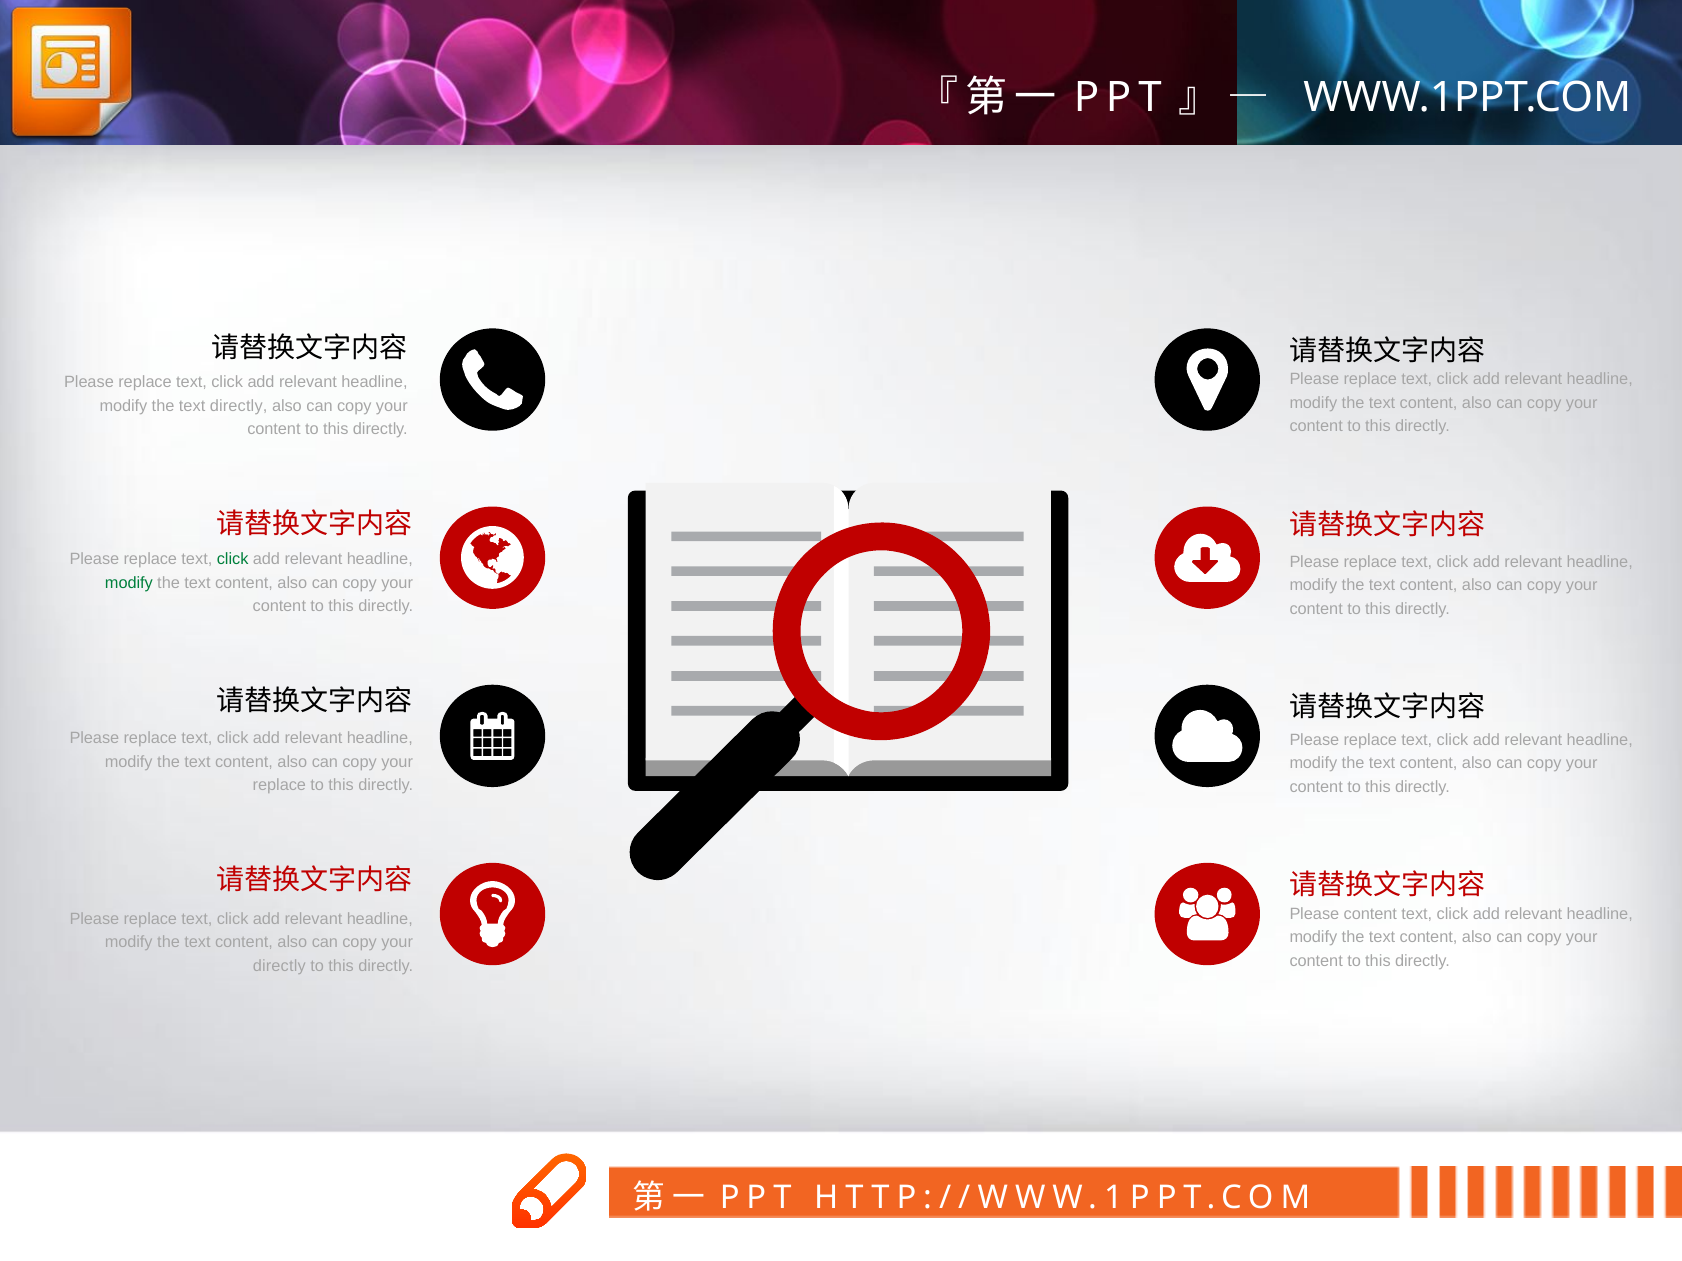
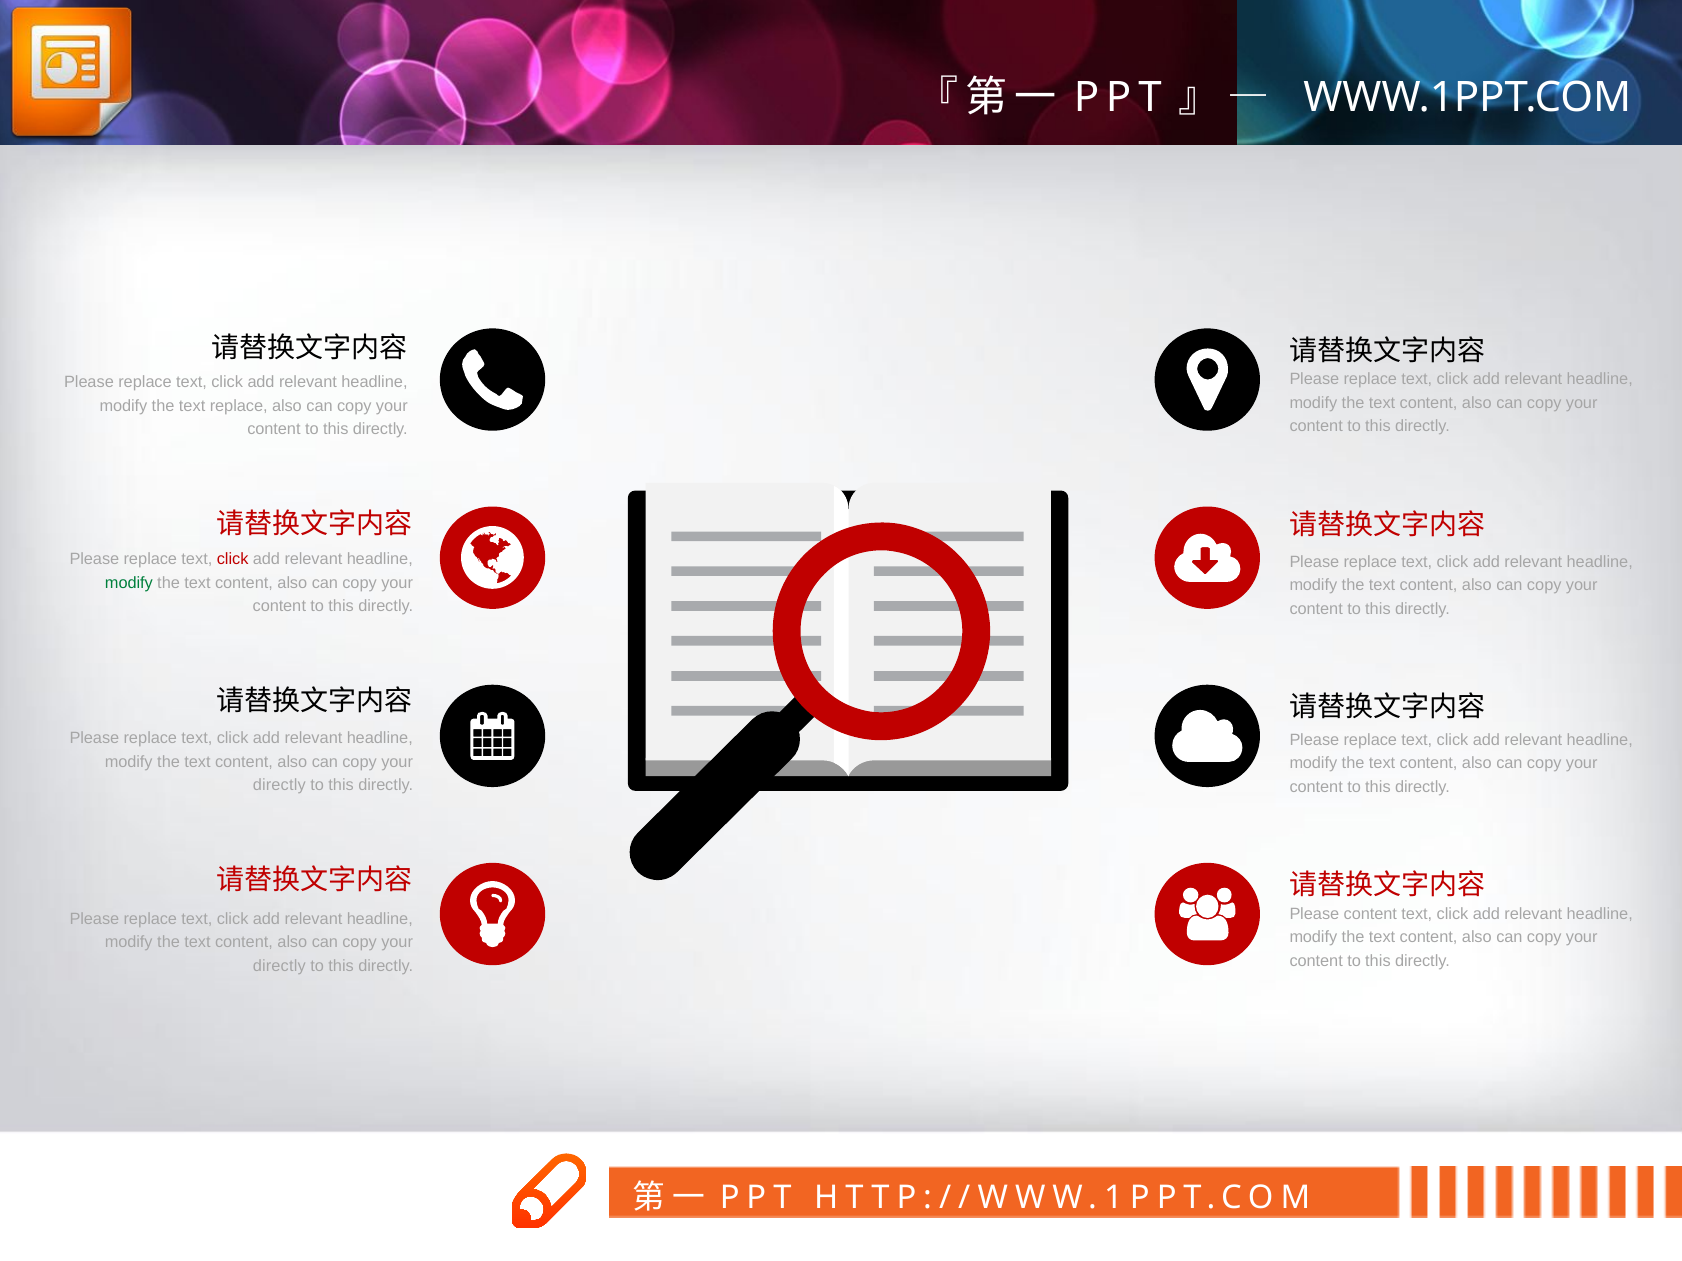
text directly: directly -> replace
click at (233, 560) colour: green -> red
replace at (279, 786): replace -> directly
